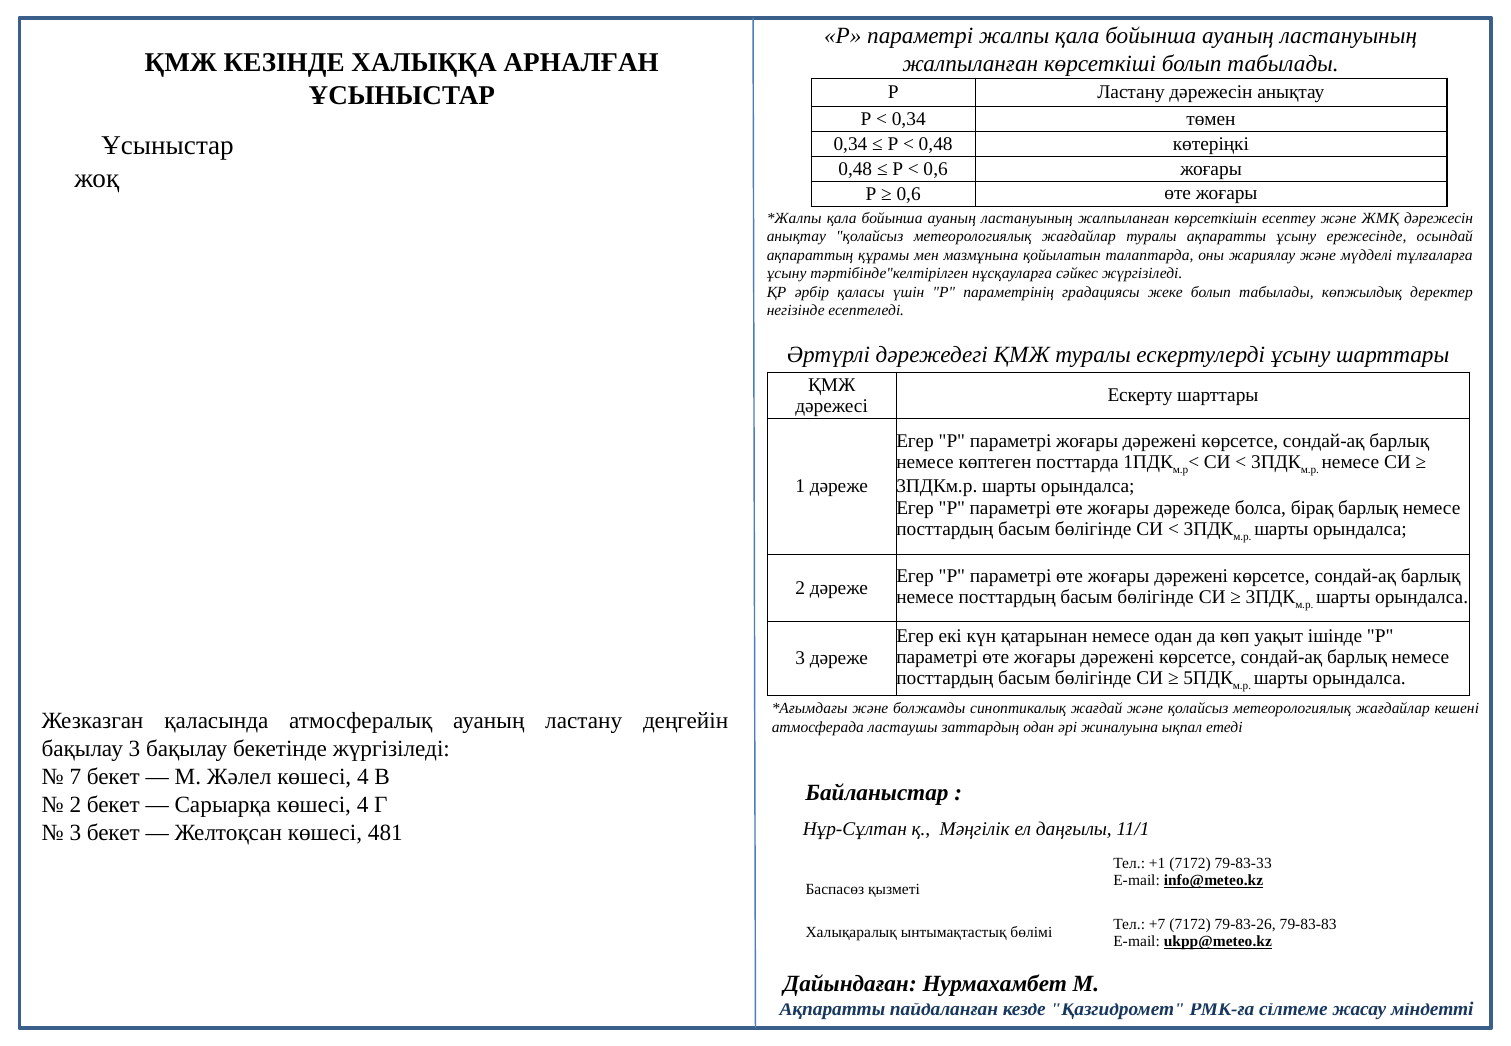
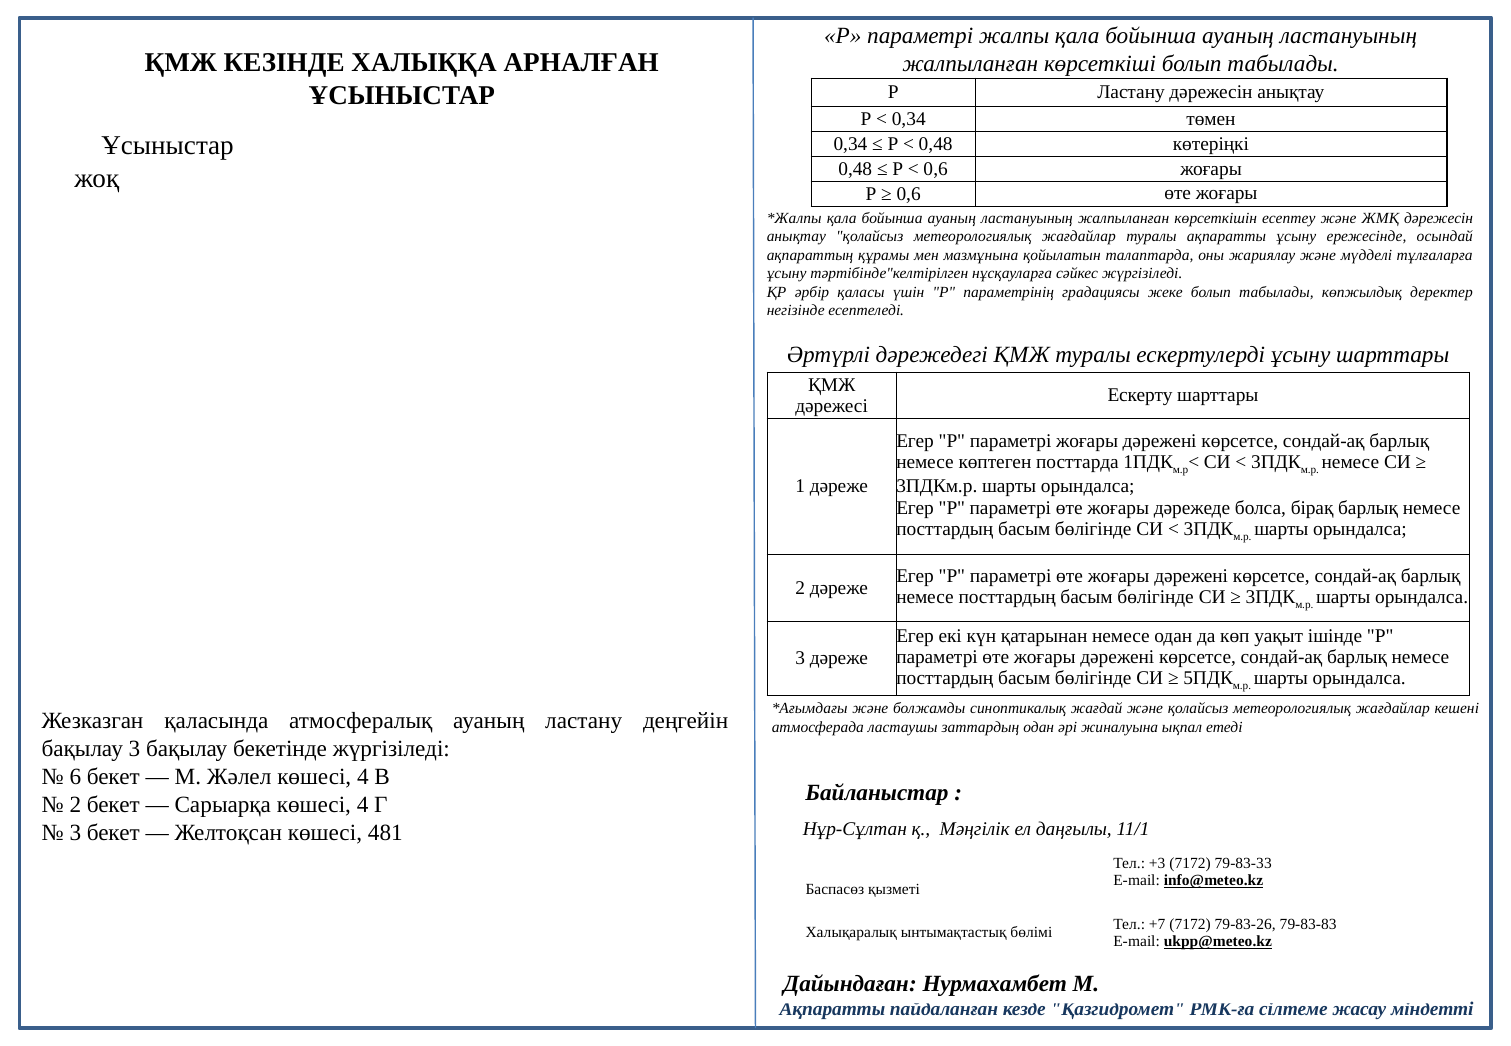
7: 7 -> 6
+1: +1 -> +3
